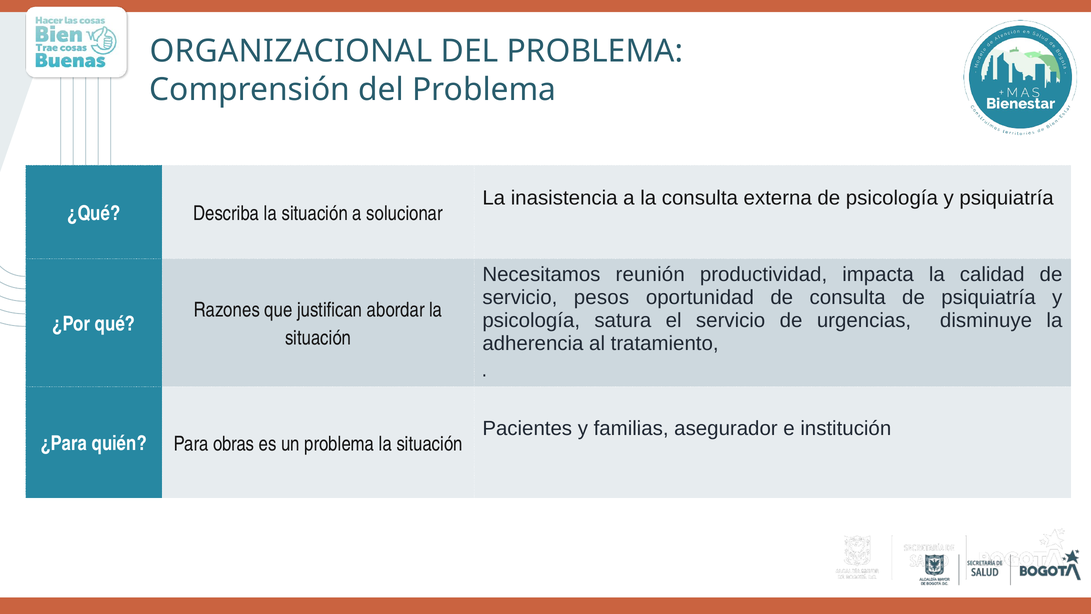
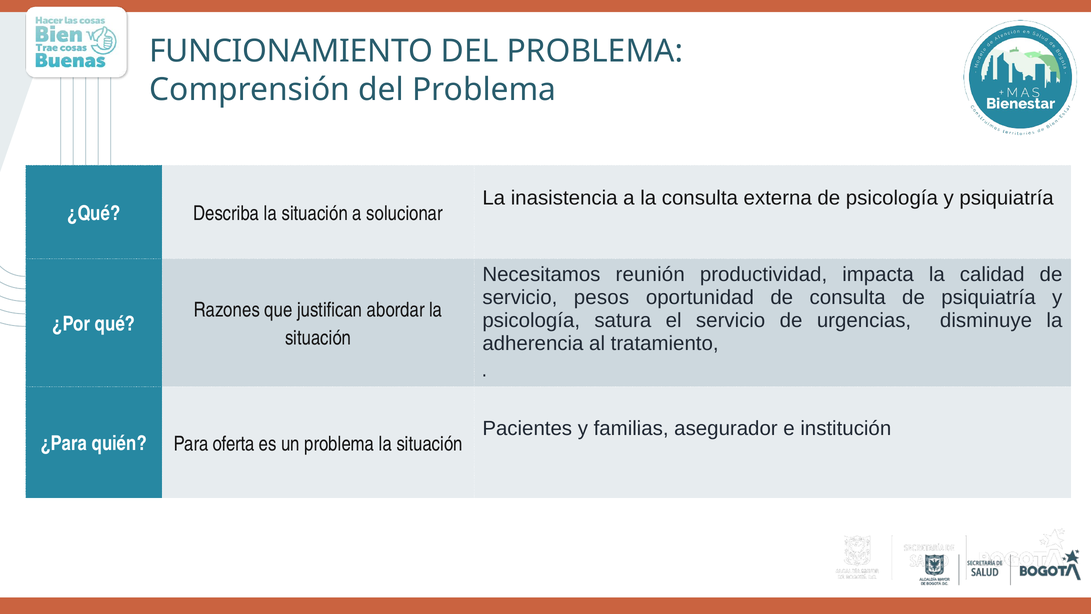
ORGANIZACIONAL: ORGANIZACIONAL -> FUNCIONAMIENTO
obras: obras -> oferta
